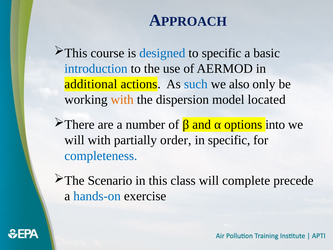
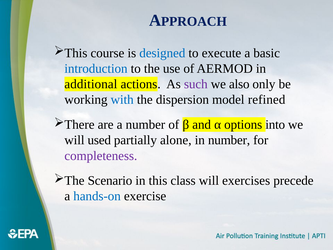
to specific: specific -> execute
such colour: blue -> purple
with at (122, 100) colour: orange -> blue
located: located -> refined
will with: with -> used
order: order -> alone
in specific: specific -> number
completeness colour: blue -> purple
complete: complete -> exercises
